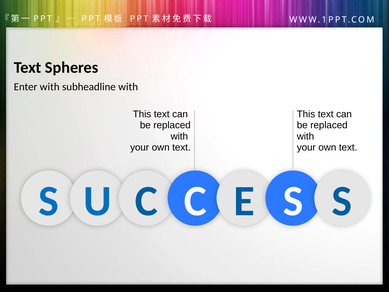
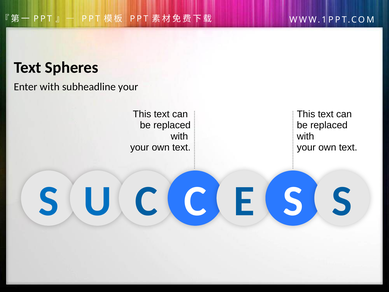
subheadline with: with -> your
